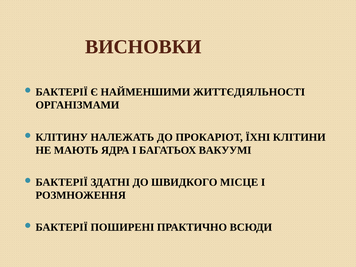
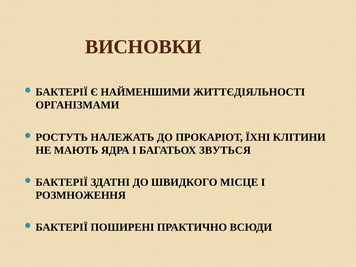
КЛІТИНУ: КЛІТИНУ -> РОСТУТЬ
ВАКУУМІ: ВАКУУМІ -> ЗВУТЬСЯ
